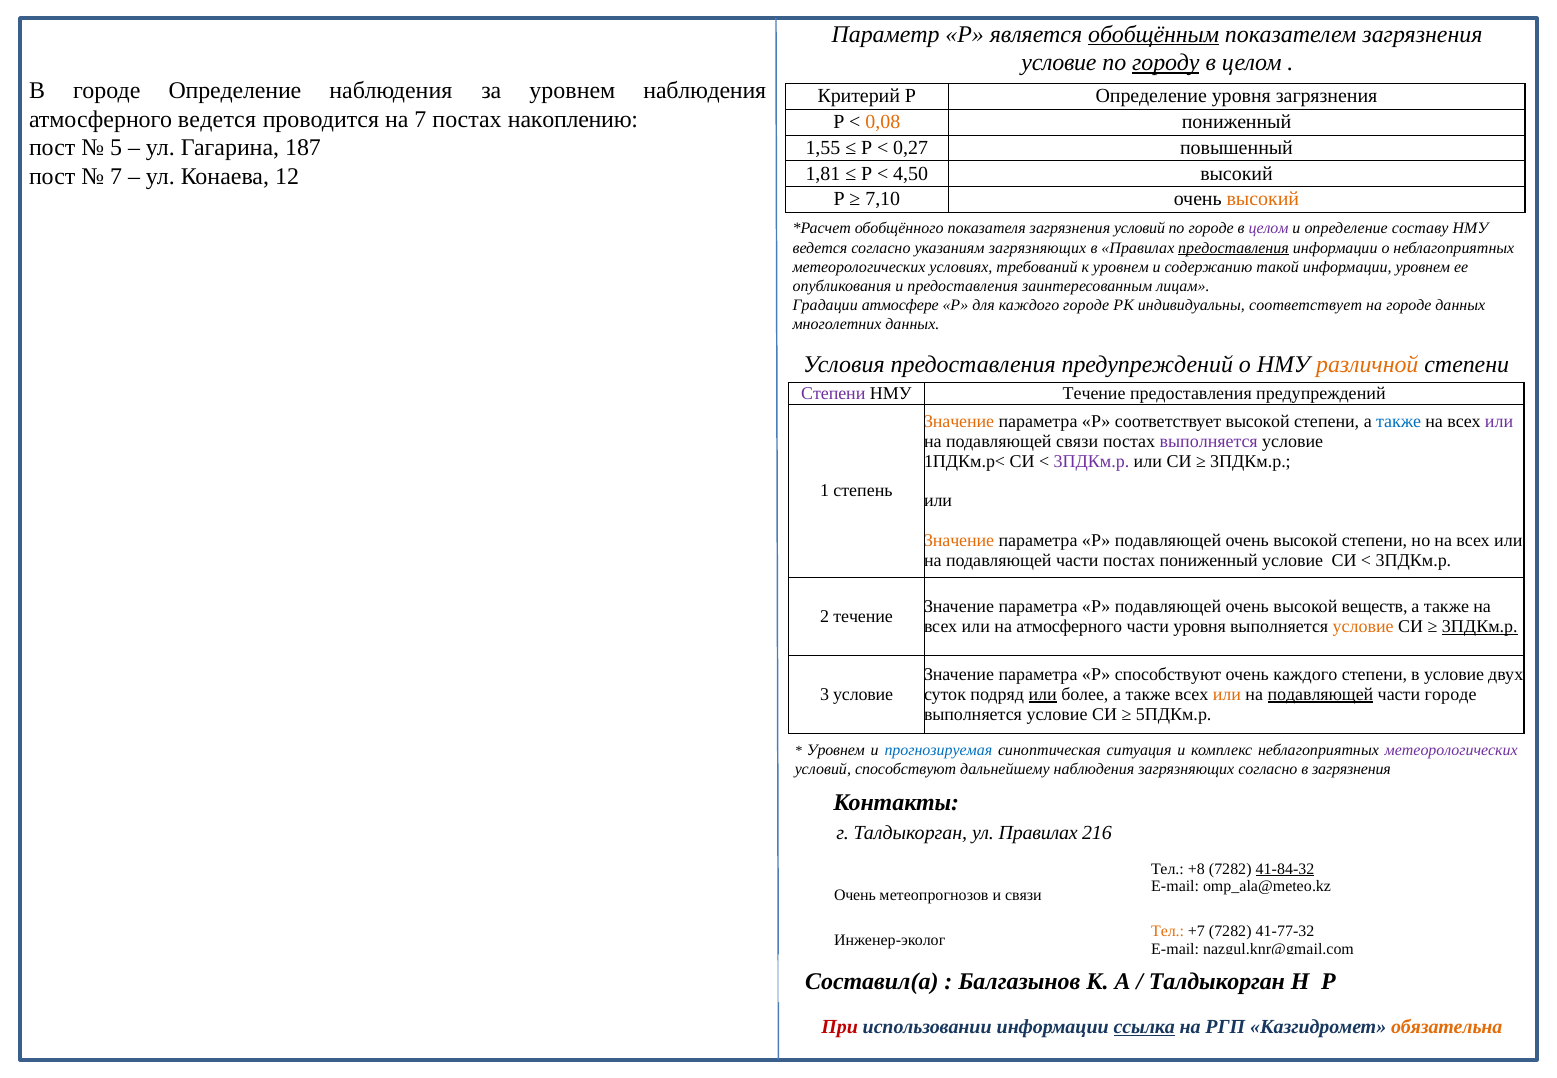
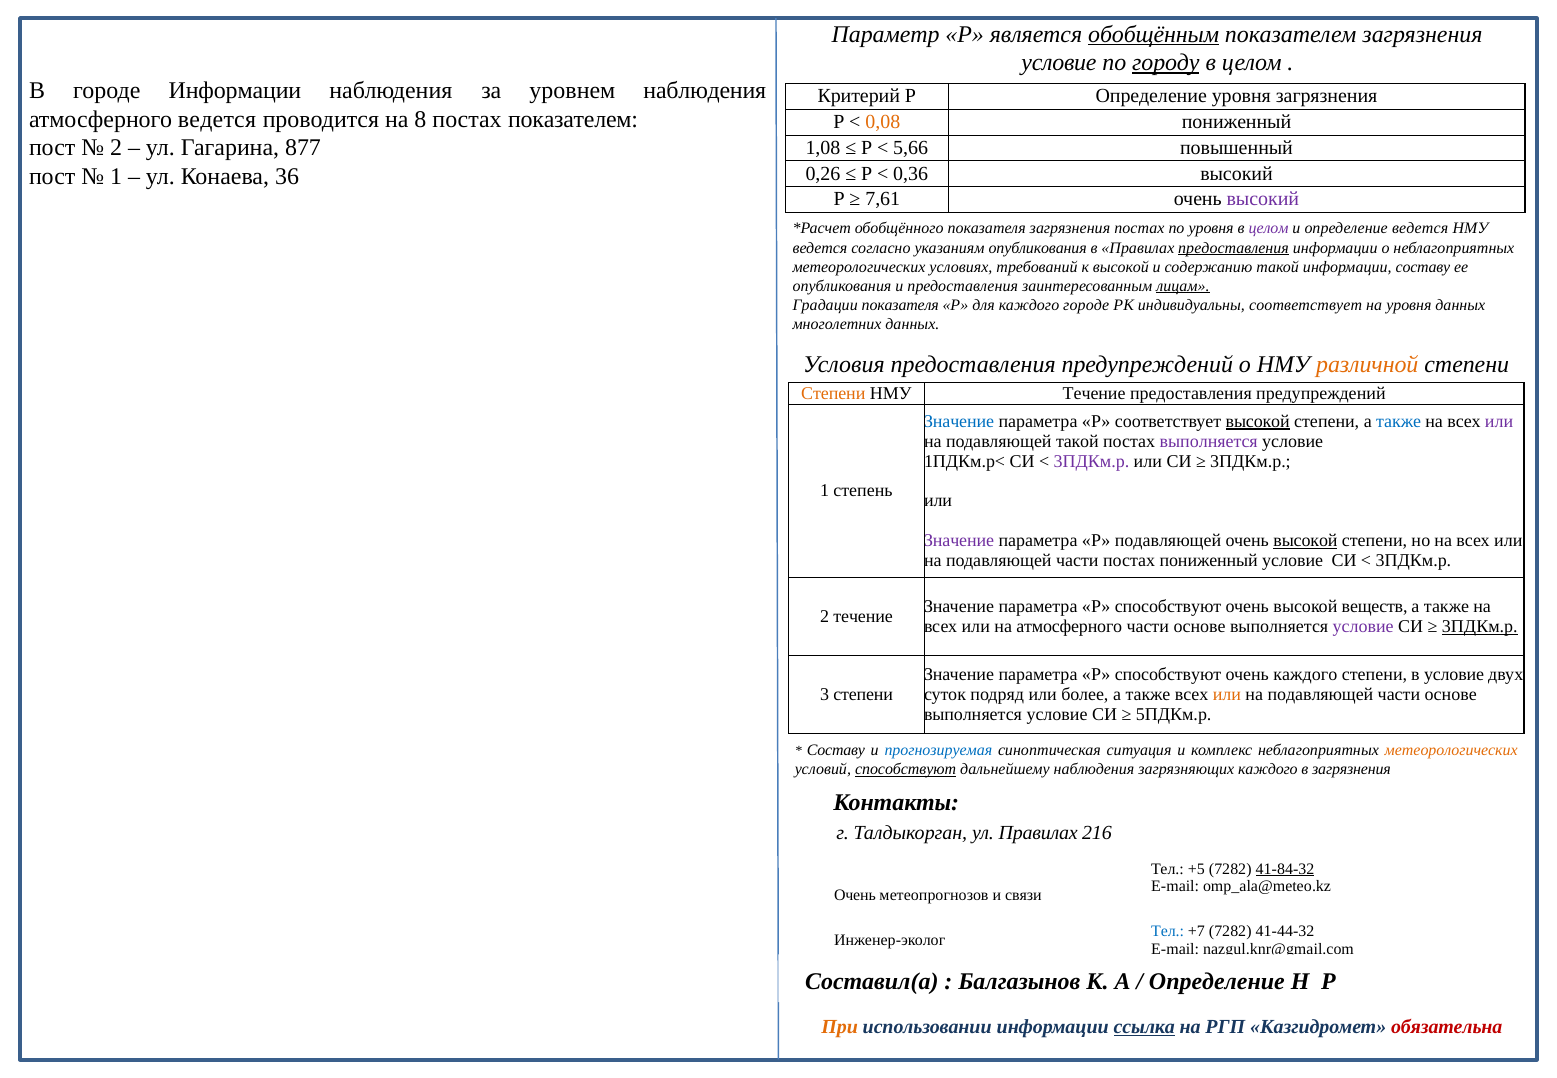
городе Определение: Определение -> Информации
на 7: 7 -> 8
постах накоплению: накоплению -> показателем
5 at (116, 148): 5 -> 2
187: 187 -> 877
1,55: 1,55 -> 1,08
0,27: 0,27 -> 5,66
1,81: 1,81 -> 0,26
4,50: 4,50 -> 0,36
7 at (116, 177): 7 -> 1
12: 12 -> 36
7,10: 7,10 -> 7,61
высокий at (1263, 199) colour: orange -> purple
загрязнения условий: условий -> постах
по городе: городе -> уровня
определение составу: составу -> ведется
указаниям загрязняющих: загрязняющих -> опубликования
к уровнем: уровнем -> высокой
информации уровнем: уровнем -> составу
лицам underline: none -> present
Градации атмосфере: атмосфере -> показателя
на городе: городе -> уровня
Степени at (833, 394) colour: purple -> orange
Значение at (959, 421) colour: orange -> blue
высокой at (1258, 421) underline: none -> present
подавляющей связи: связи -> такой
Значение at (959, 541) colour: orange -> purple
высокой at (1305, 541) underline: none -> present
подавляющей at (1168, 606): подавляющей -> способствуют
уровня at (1200, 626): уровня -> основе
условие at (1363, 626) colour: orange -> purple
3 условие: условие -> степени
или at (1043, 694) underline: present -> none
подавляющей at (1320, 694) underline: present -> none
городе at (1451, 694): городе -> основе
Уровнем at (836, 750): Уровнем -> Составу
метеорологических at (1451, 750) colour: purple -> orange
способствуют at (906, 769) underline: none -> present
загрязняющих согласно: согласно -> каждого
+8: +8 -> +5
Тел at (1168, 931) colour: orange -> blue
41-77-32: 41-77-32 -> 41-44-32
Талдыкорган at (1217, 982): Талдыкорган -> Определение
При colour: red -> orange
обязательна colour: orange -> red
